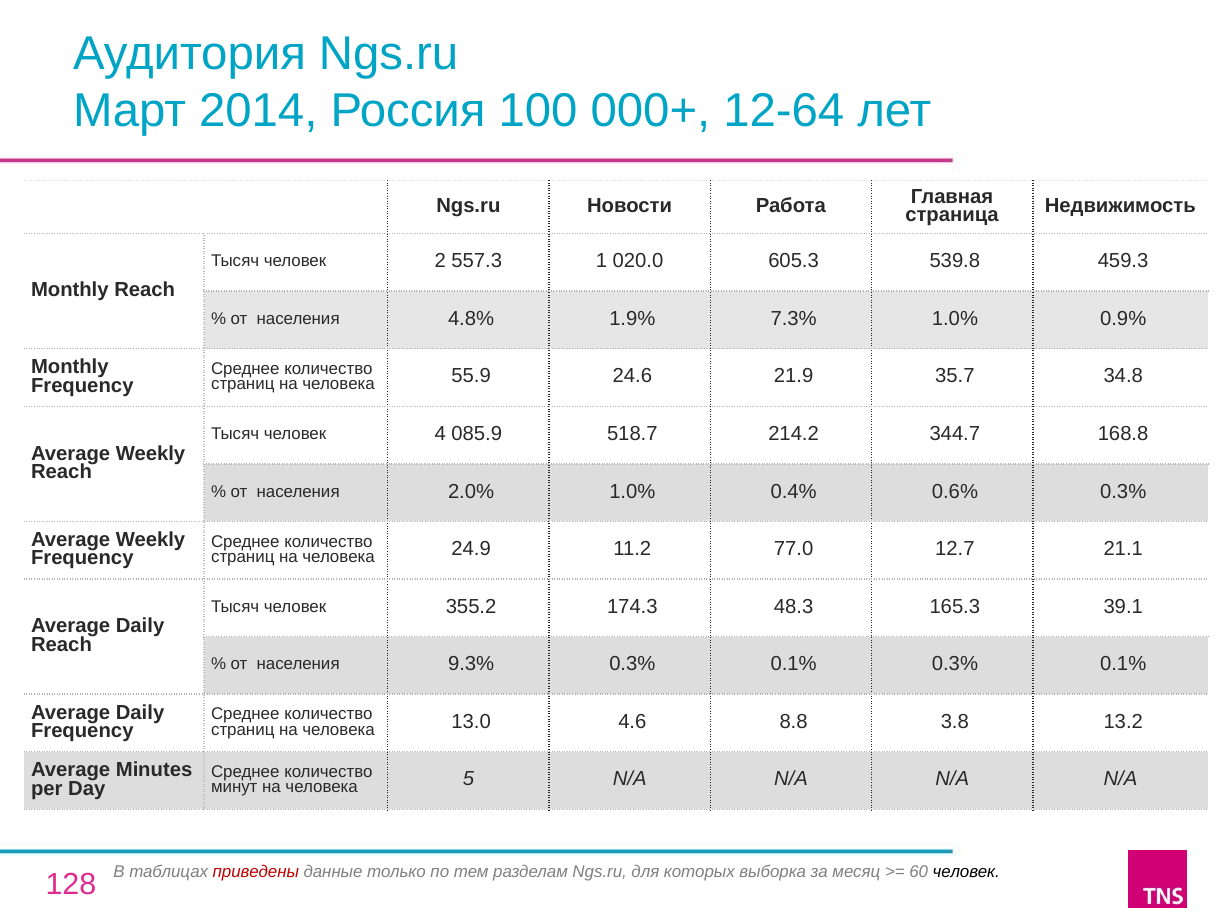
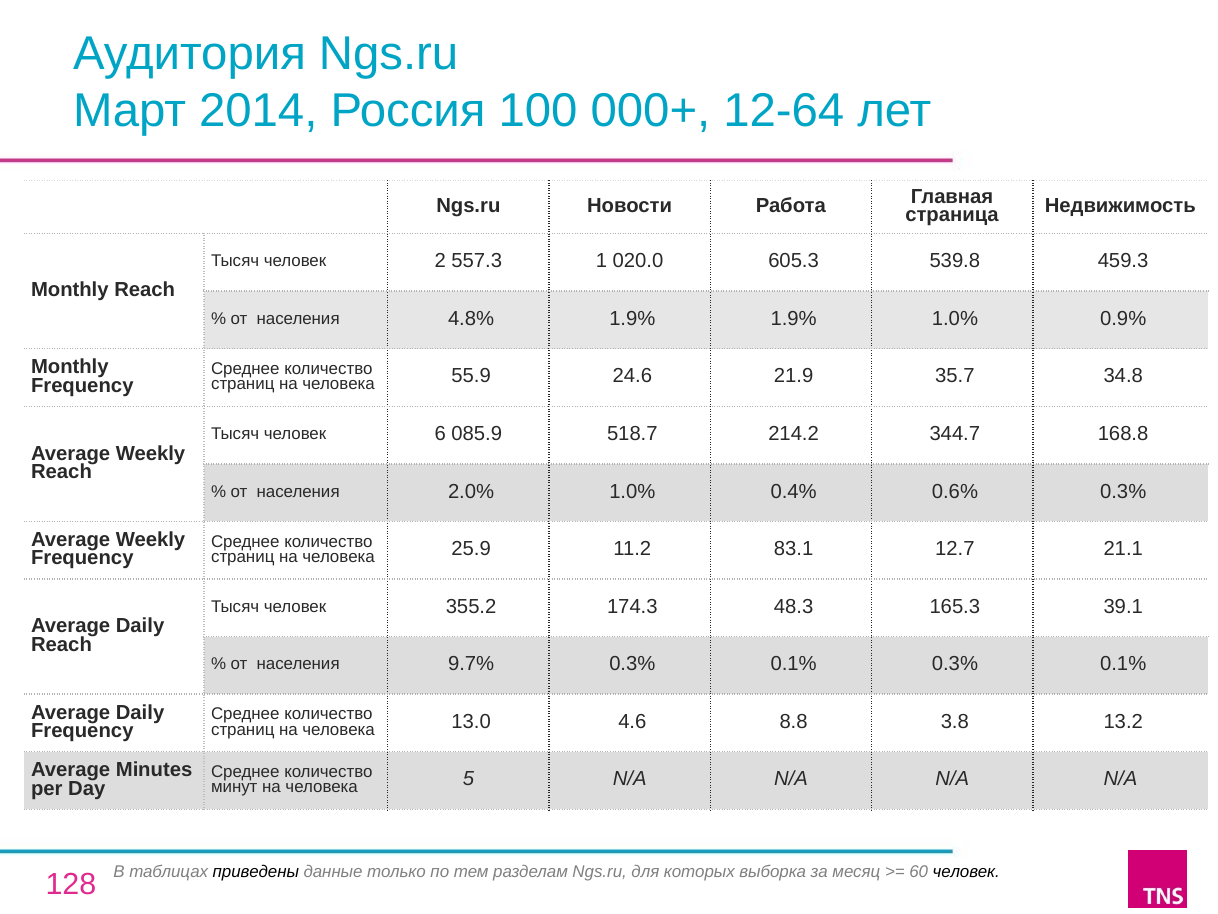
1.9% 7.3%: 7.3% -> 1.9%
4: 4 -> 6
24.9: 24.9 -> 25.9
77.0: 77.0 -> 83.1
9.3%: 9.3% -> 9.7%
приведены colour: red -> black
